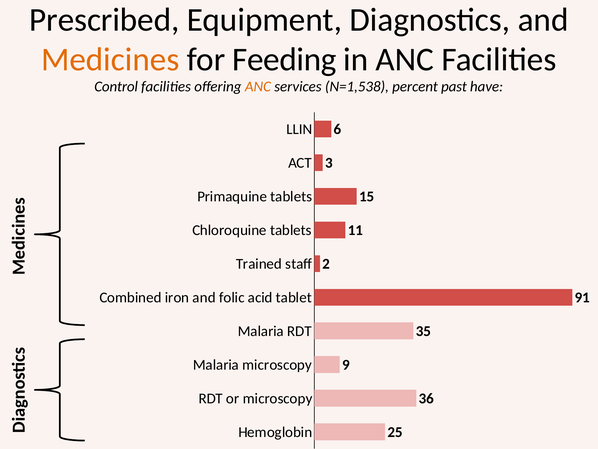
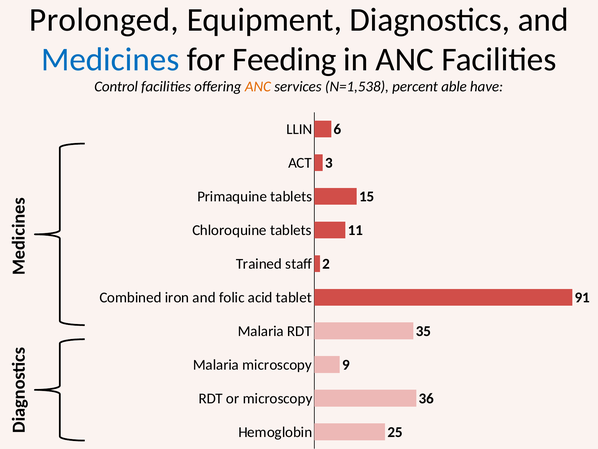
Prescribed: Prescribed -> Prolonged
Medicines colour: orange -> blue
past: past -> able
